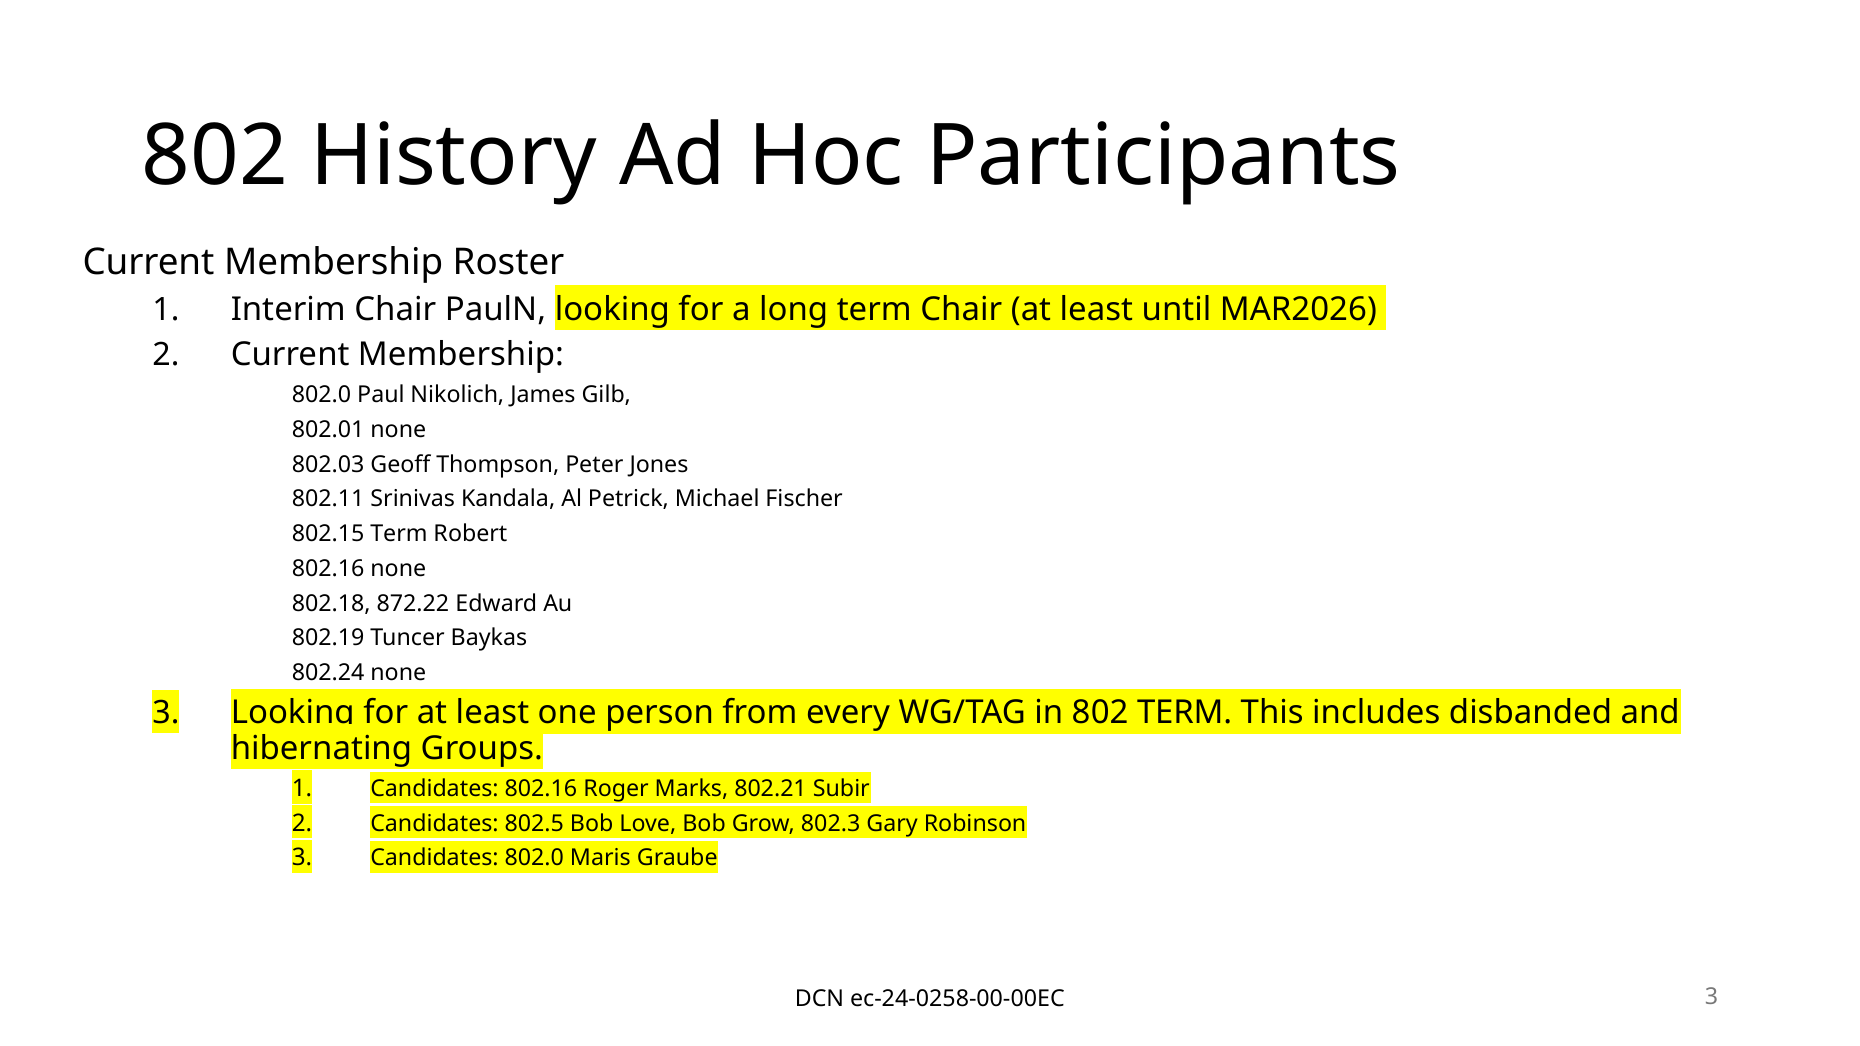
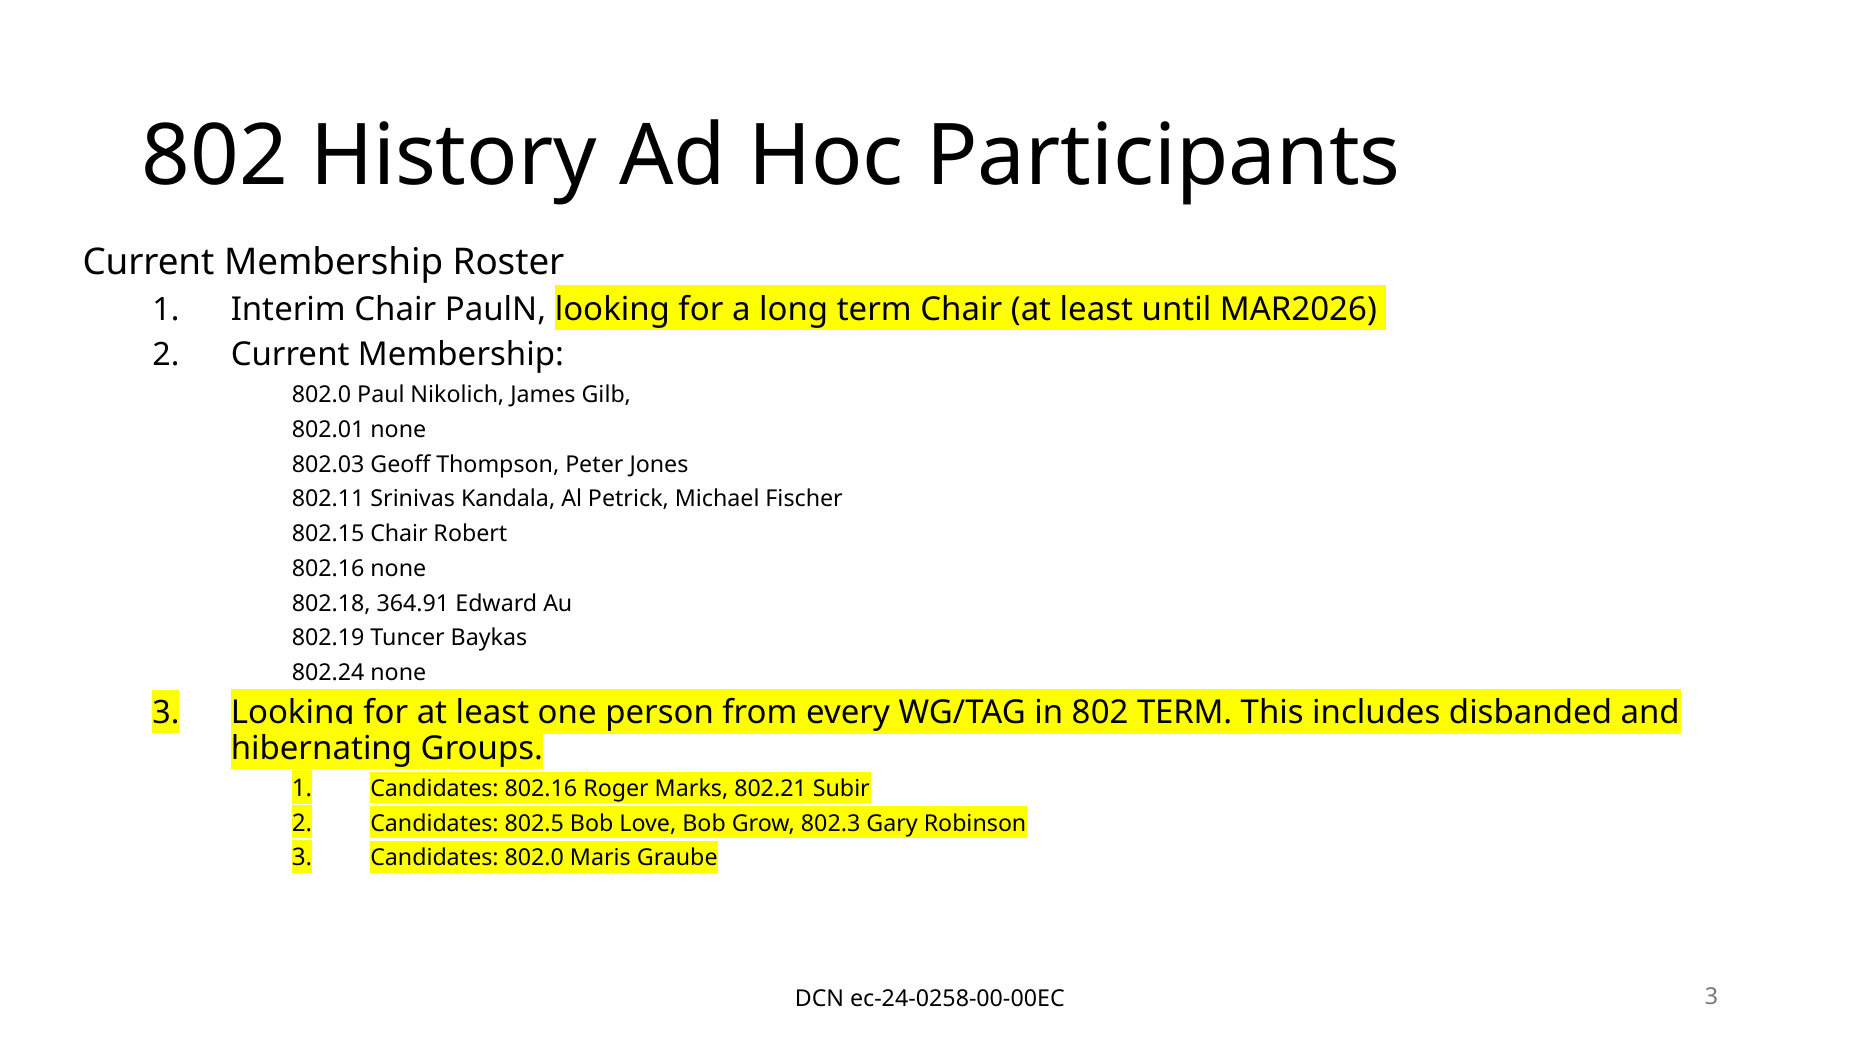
802.15 Term: Term -> Chair
872.22: 872.22 -> 364.91
